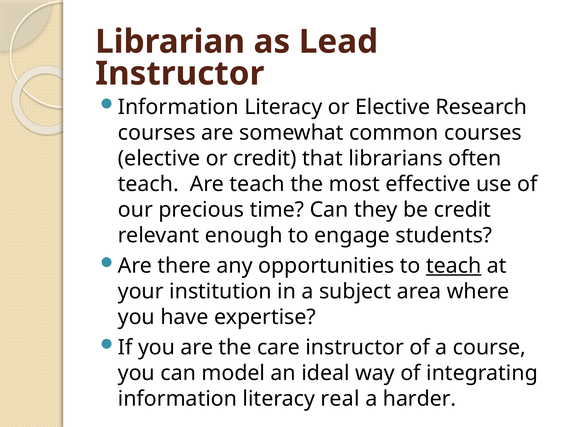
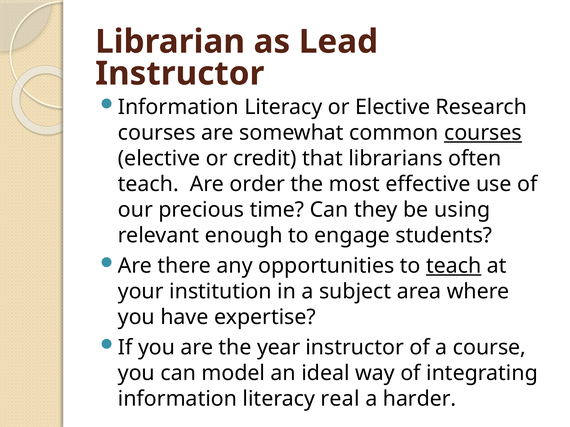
courses at (483, 133) underline: none -> present
Are teach: teach -> order
be credit: credit -> using
care: care -> year
